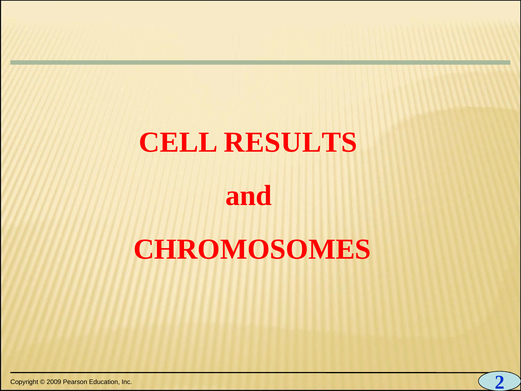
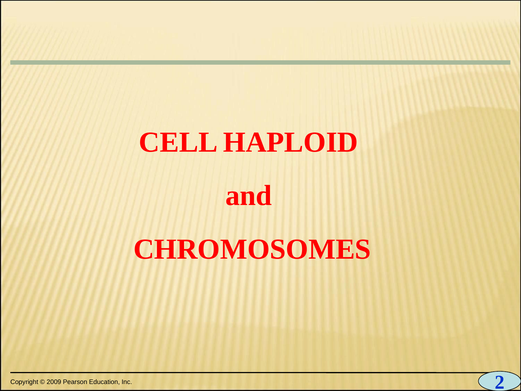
RESULTS: RESULTS -> HAPLOID
